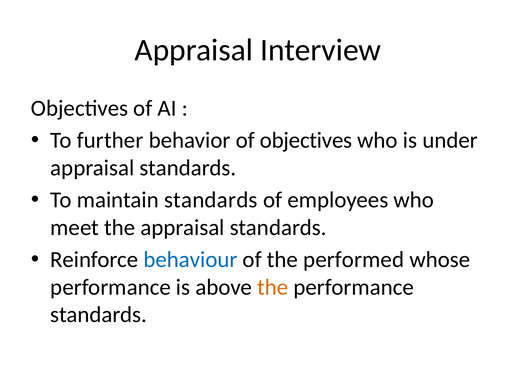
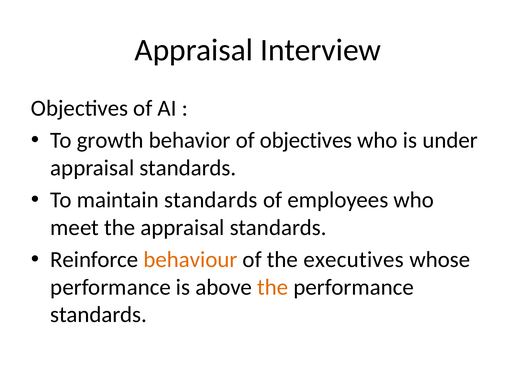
further: further -> growth
behaviour colour: blue -> orange
performed: performed -> executives
